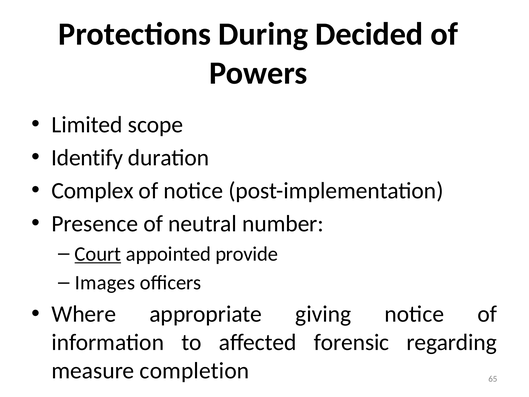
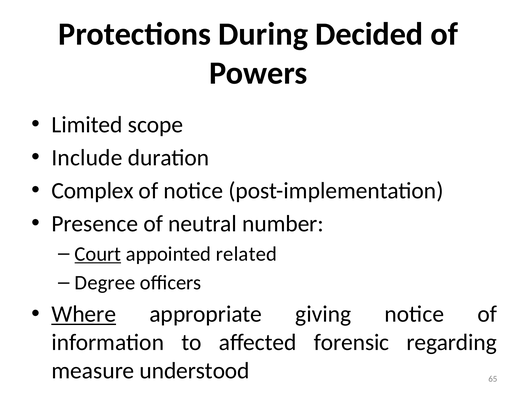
Identify: Identify -> Include
provide: provide -> related
Images: Images -> Degree
Where underline: none -> present
completion: completion -> understood
